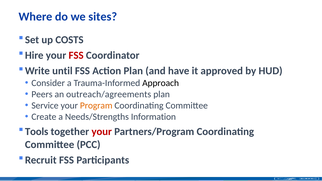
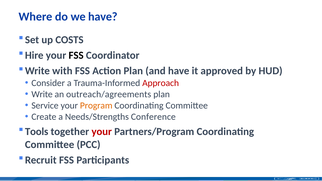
we sites: sites -> have
FSS at (76, 55) colour: red -> black
until: until -> with
Approach colour: black -> red
Peers at (42, 94): Peers -> Write
Information: Information -> Conference
